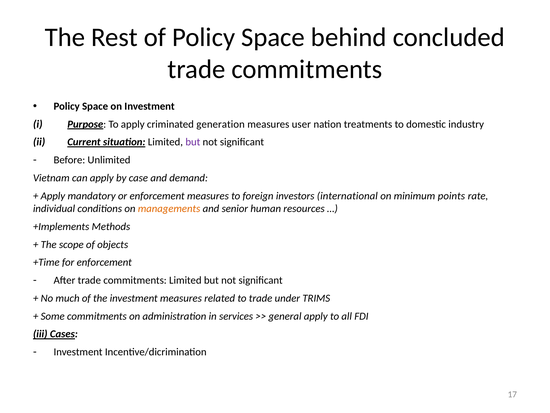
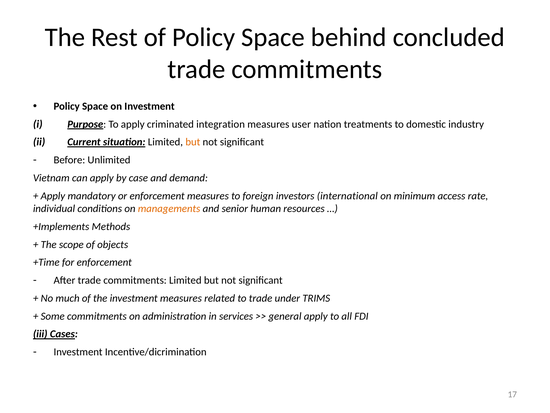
generation: generation -> integration
but at (193, 142) colour: purple -> orange
points: points -> access
